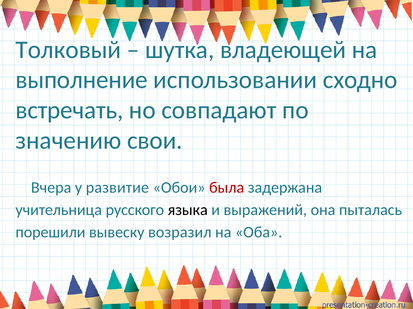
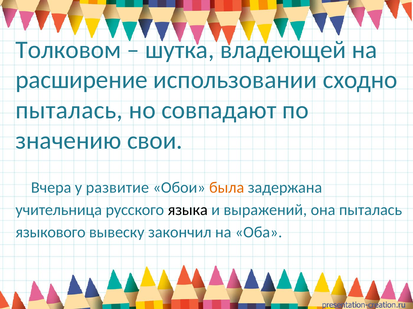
Толковый: Толковый -> Толковом
выполнение: выполнение -> расширение
встречать at (69, 110): встречать -> пыталась
была colour: red -> orange
порешили: порешили -> языкового
возразил: возразил -> закончил
